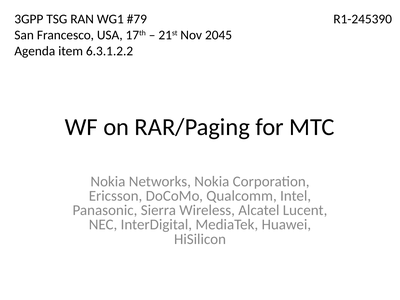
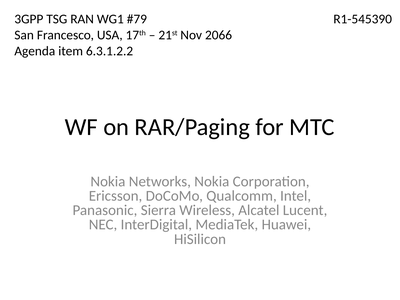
R1-245390: R1-245390 -> R1-545390
2045: 2045 -> 2066
